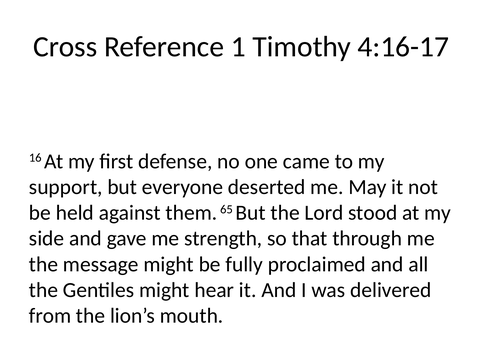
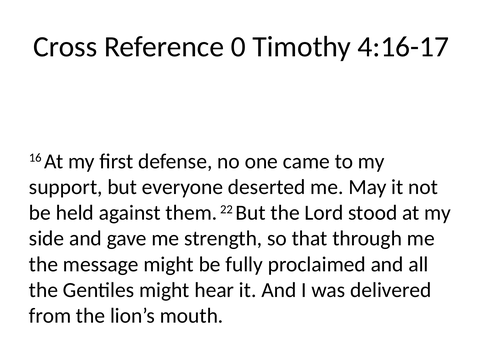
1: 1 -> 0
65: 65 -> 22
